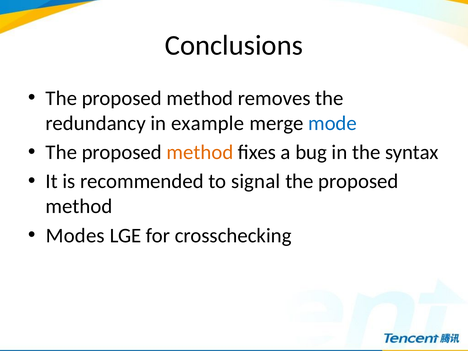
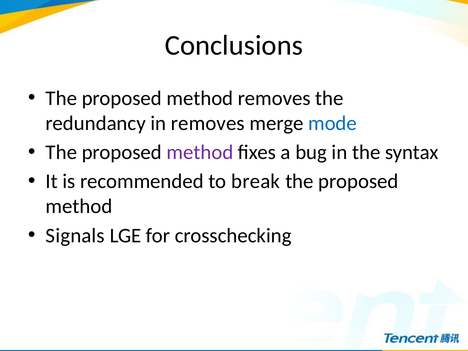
in example: example -> removes
method at (200, 152) colour: orange -> purple
signal: signal -> break
Modes: Modes -> Signals
